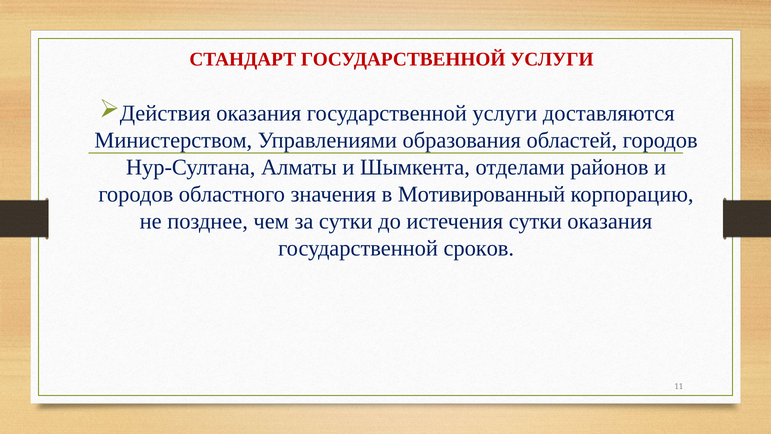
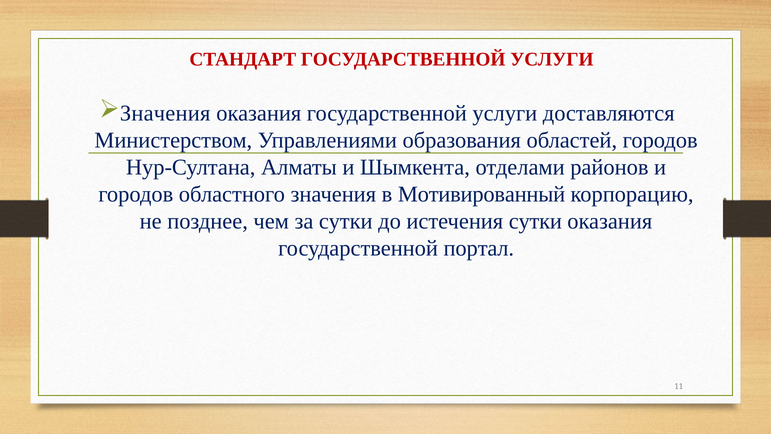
Действия at (165, 113): Действия -> Значения
сроков: сроков -> портал
